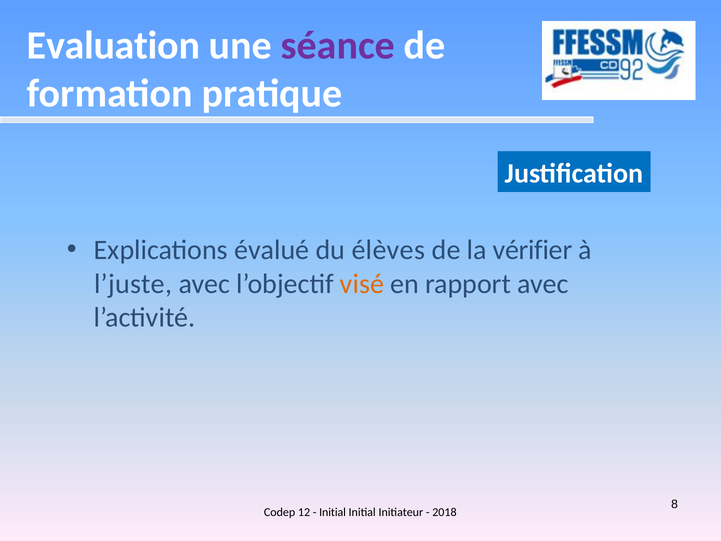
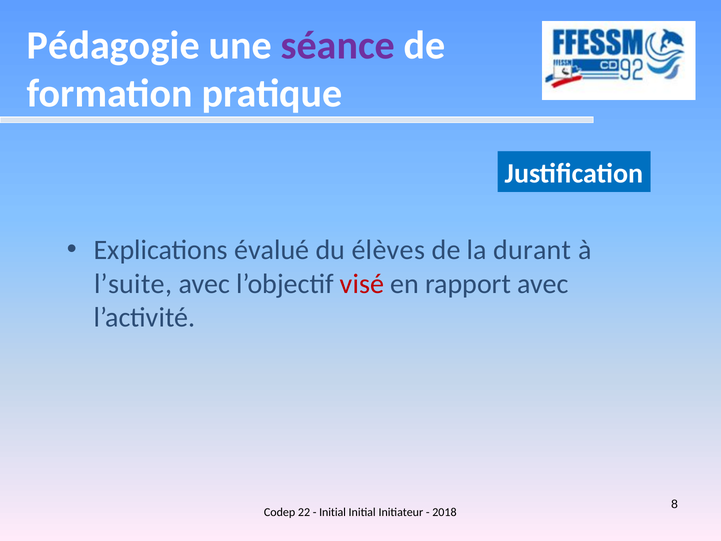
Evaluation: Evaluation -> Pédagogie
vérifier: vérifier -> durant
l’juste: l’juste -> l’suite
visé colour: orange -> red
12: 12 -> 22
